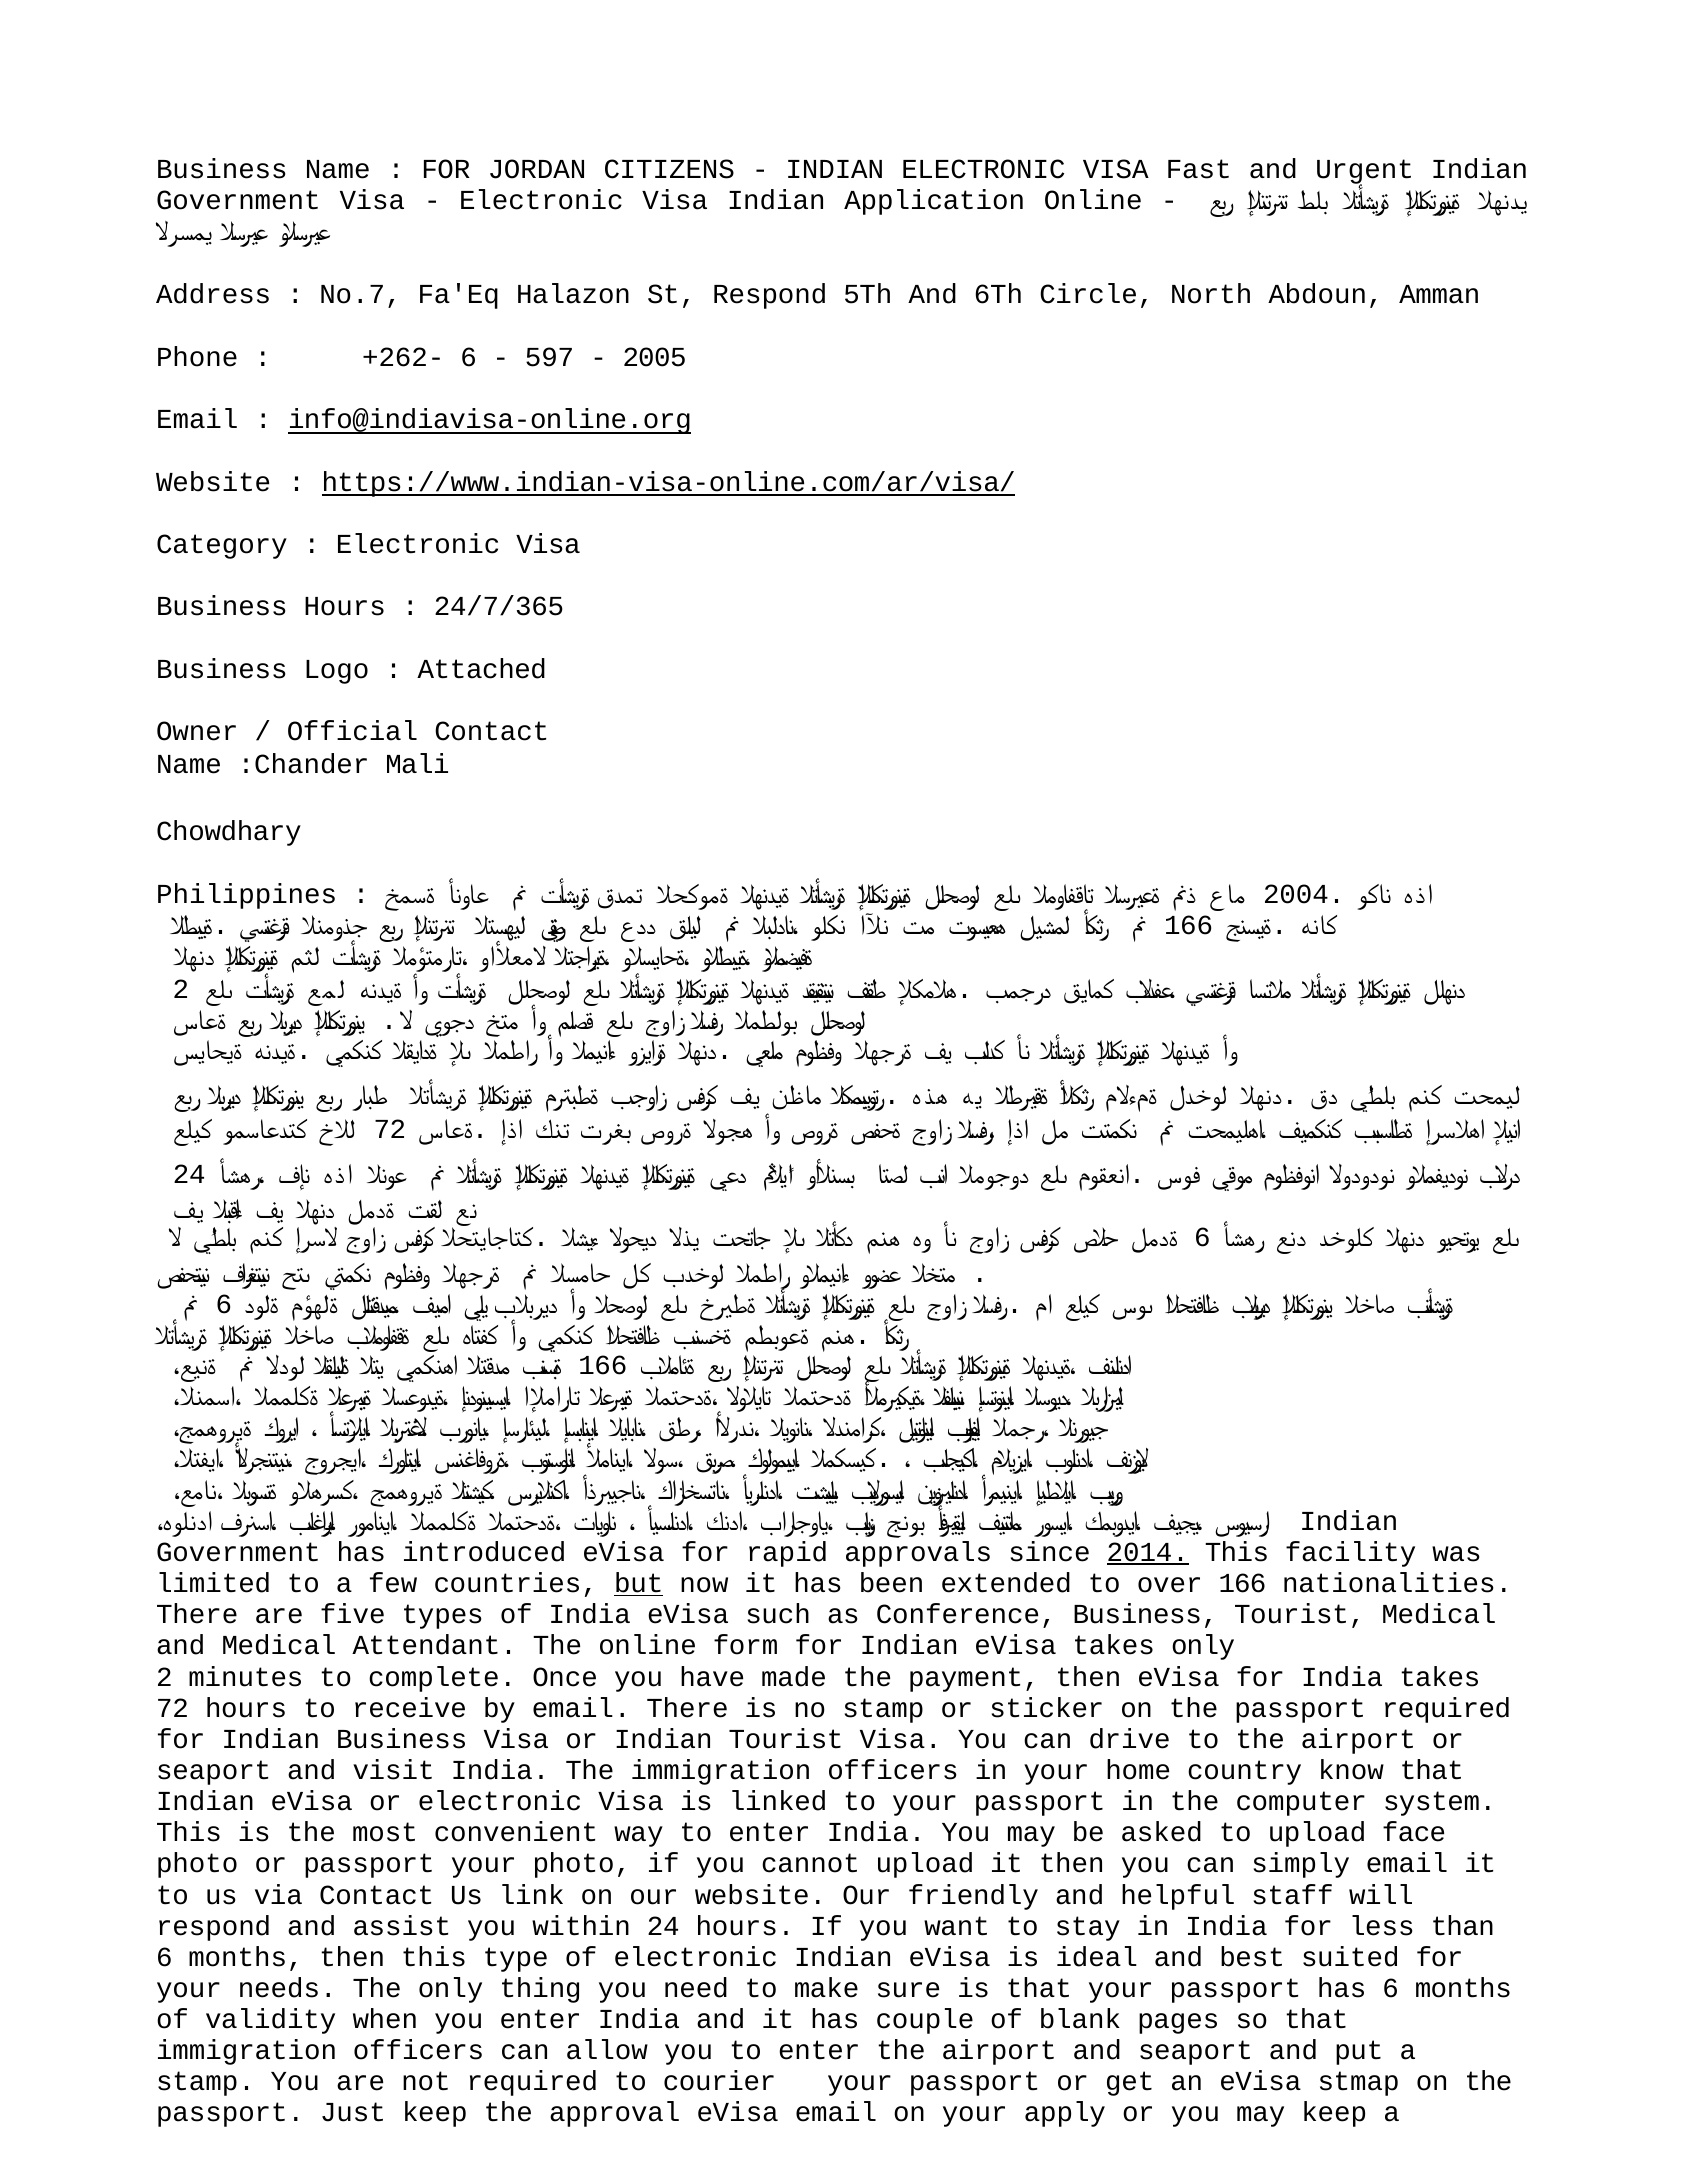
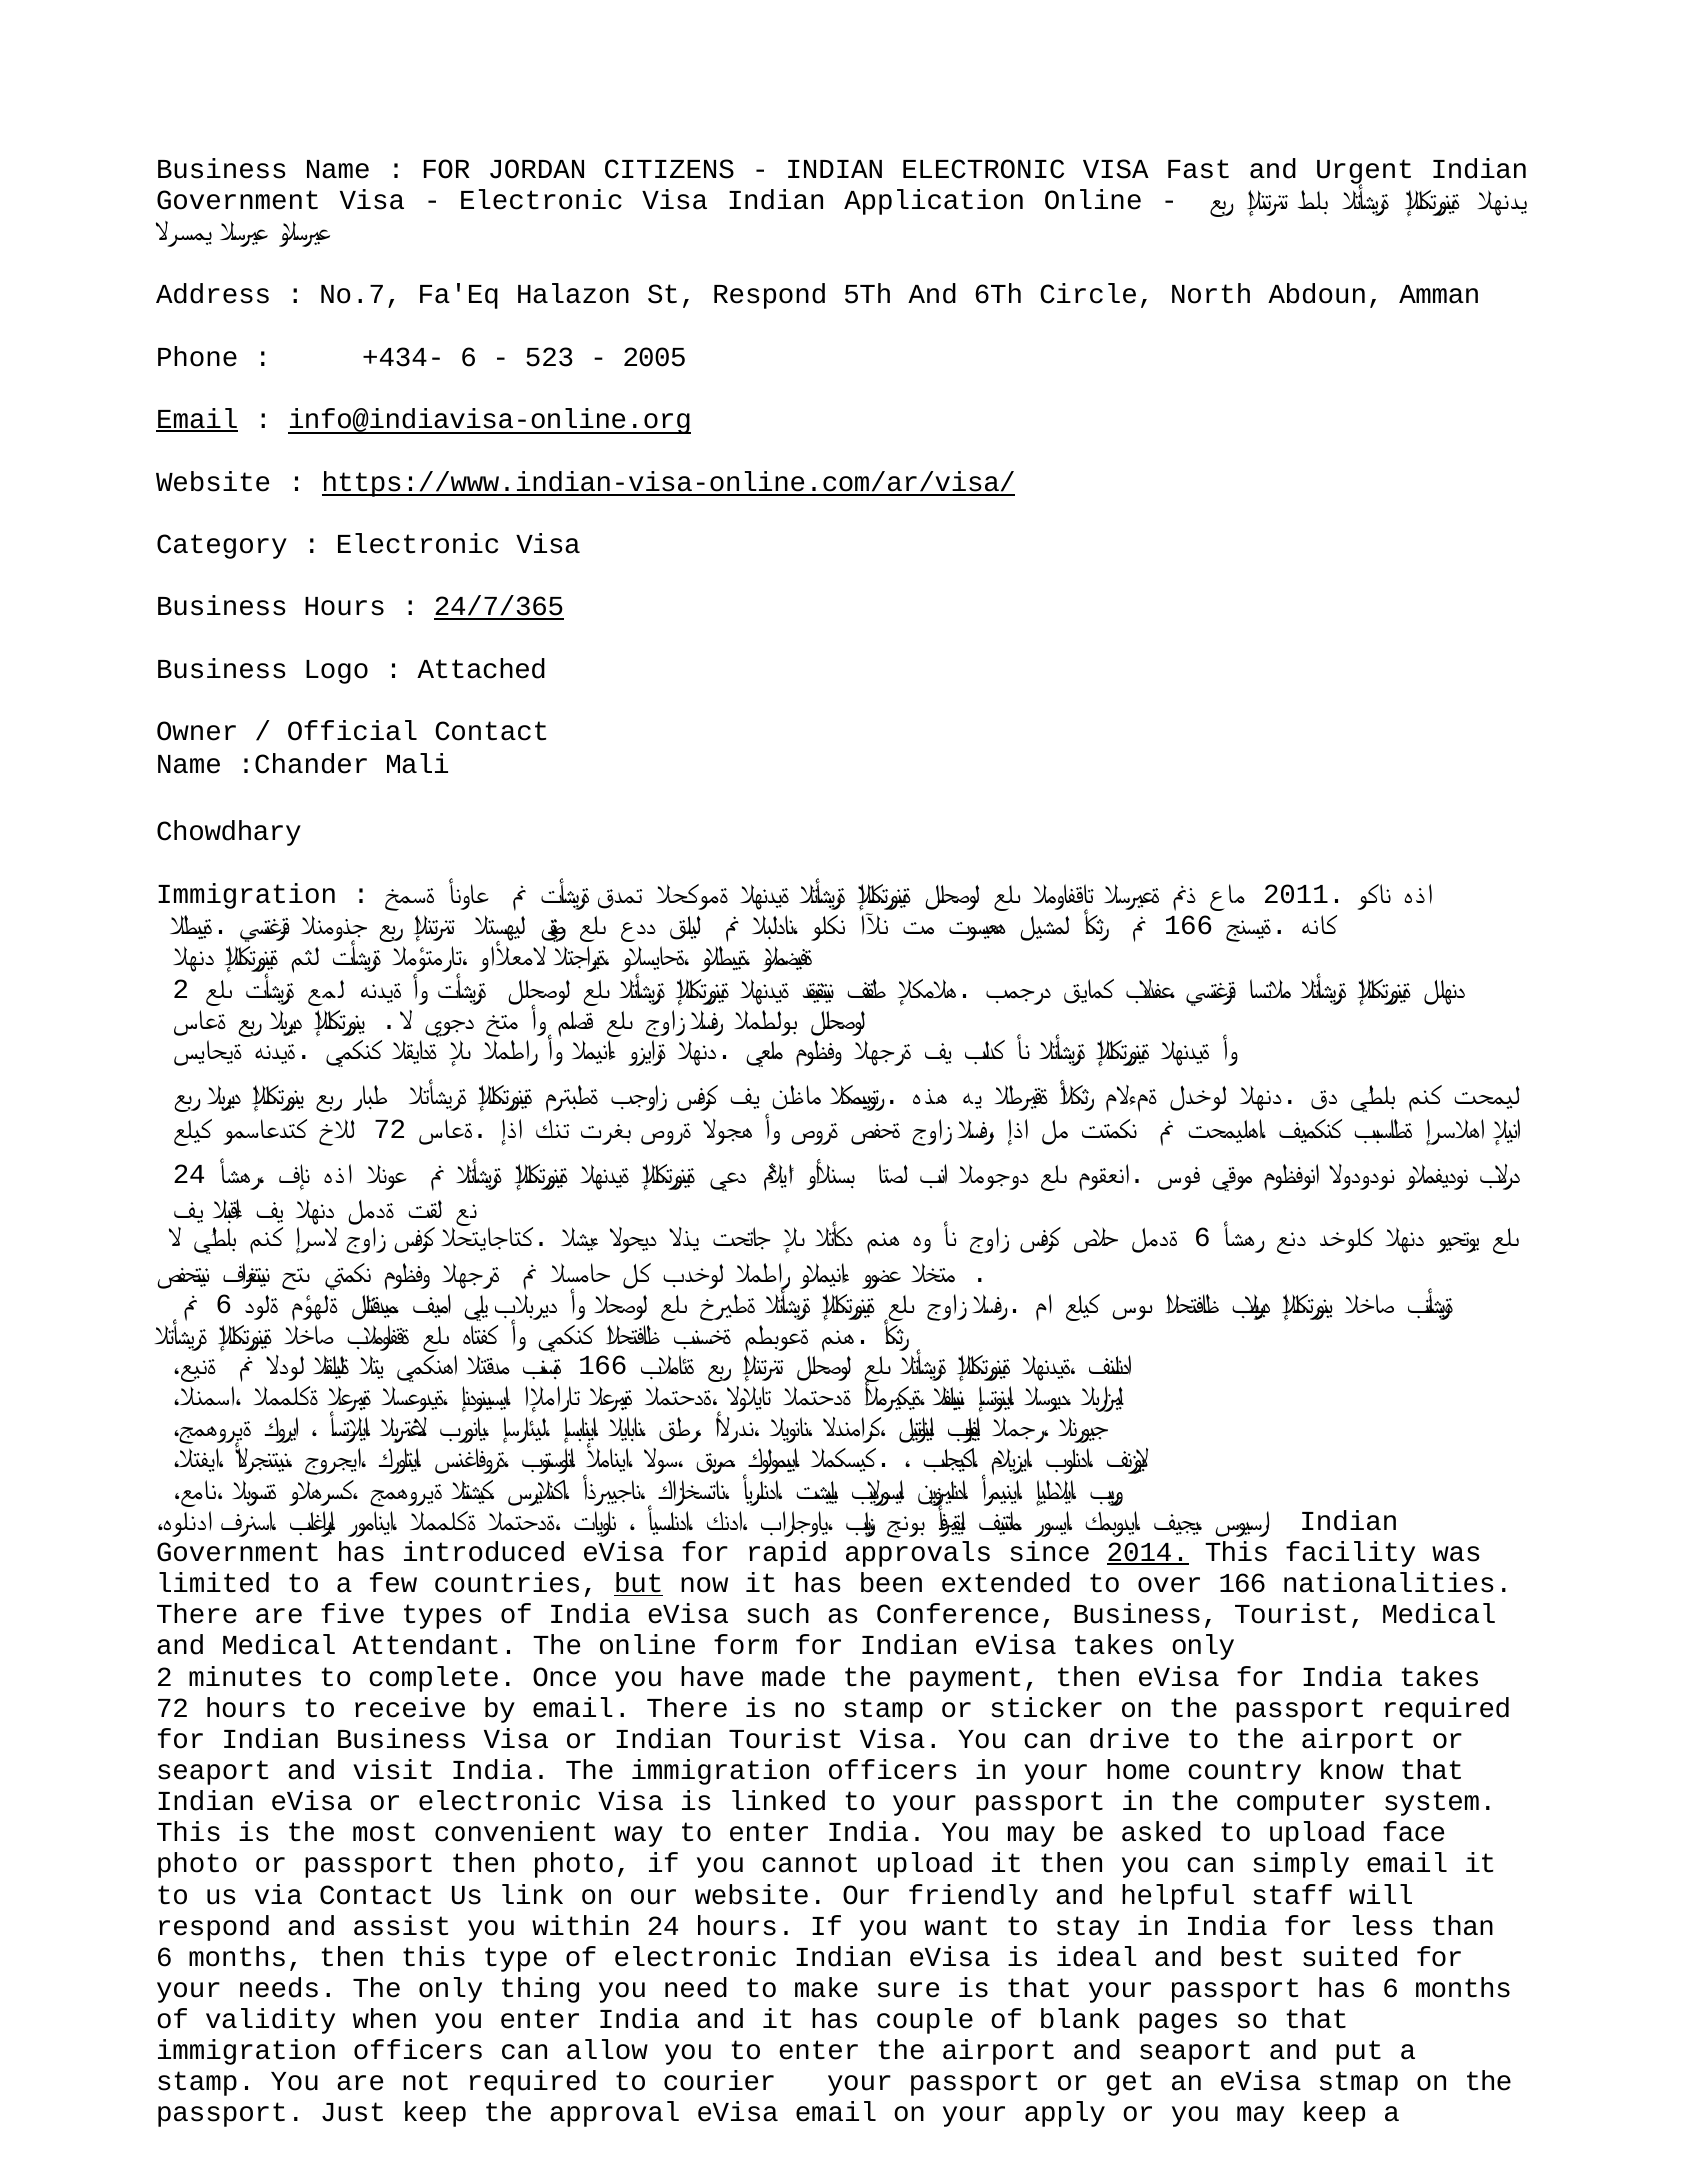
+262-: +262- -> +434-
597: 597 -> 523
Email at (197, 419) underline: none -> present
24/7/365 underline: none -> present
Philippines at (247, 894): Philippines -> Immigration
2004: 2004 -> 2011
passport your: your -> then
